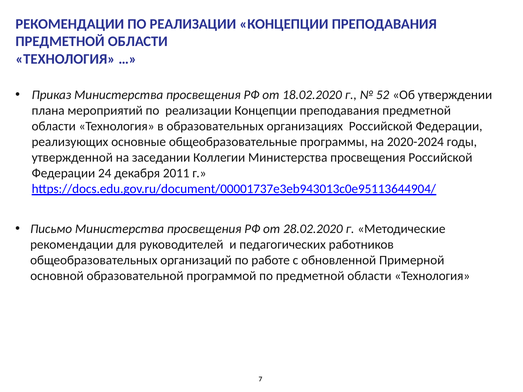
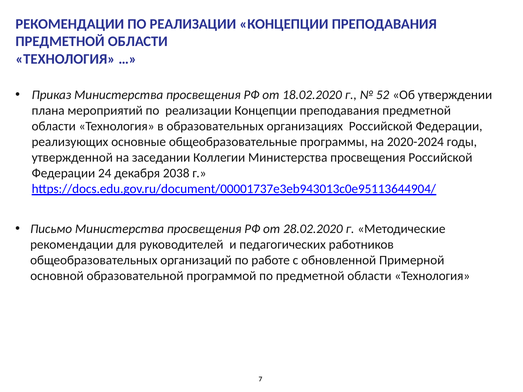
2011: 2011 -> 2038
